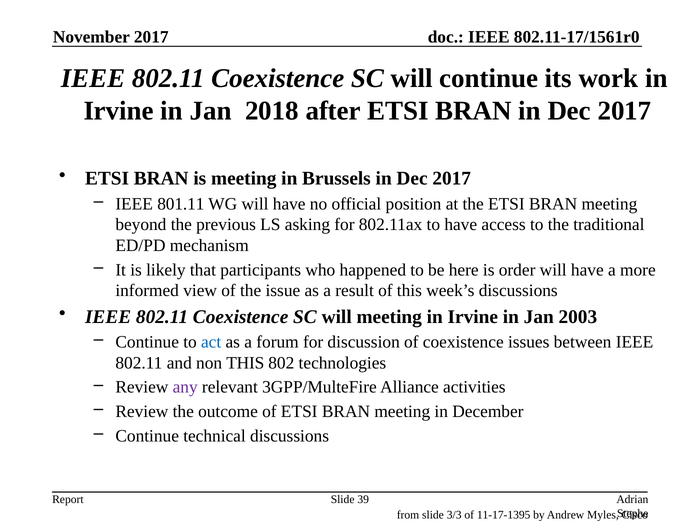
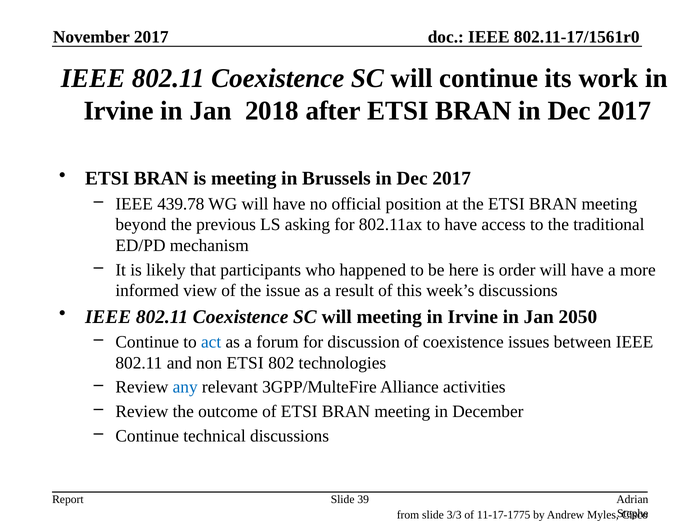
801.11: 801.11 -> 439.78
2003: 2003 -> 2050
non THIS: THIS -> ETSI
any colour: purple -> blue
11-17-1395: 11-17-1395 -> 11-17-1775
